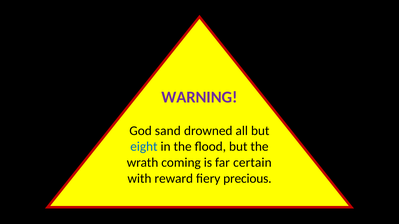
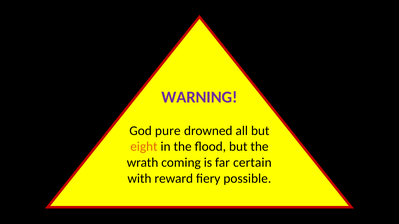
sand: sand -> pure
eight colour: blue -> orange
precious: precious -> possible
